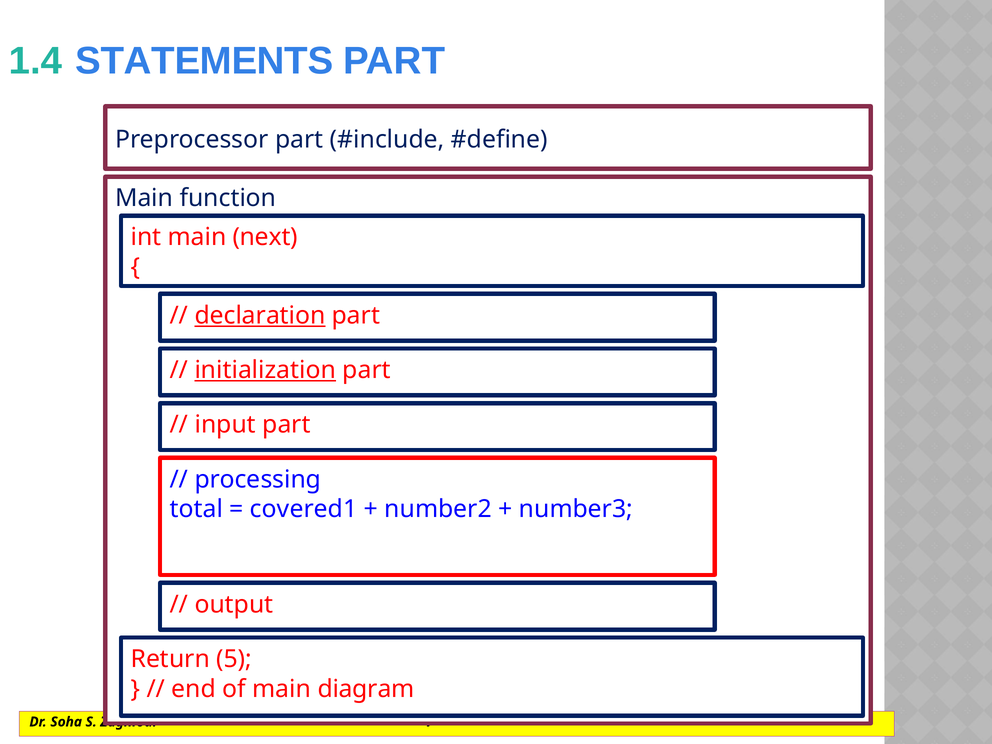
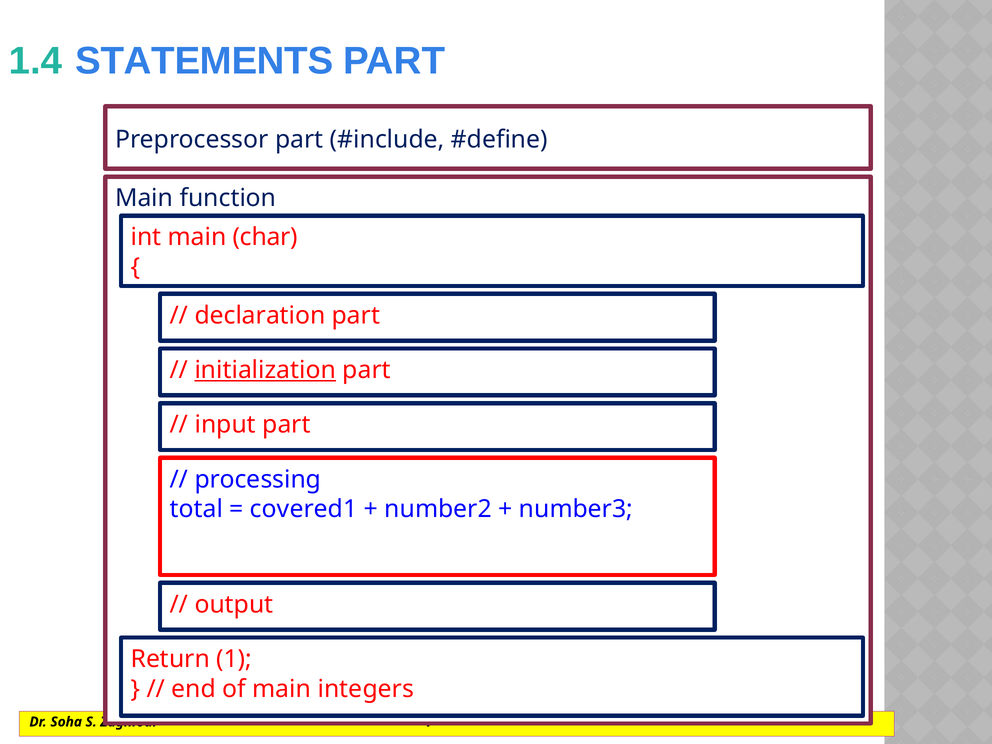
next: next -> char
declaration underline: present -> none
5: 5 -> 1
diagram: diagram -> integers
